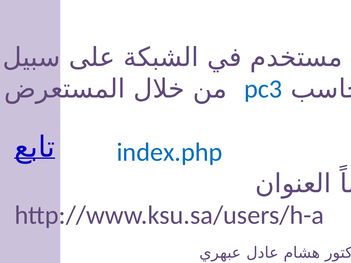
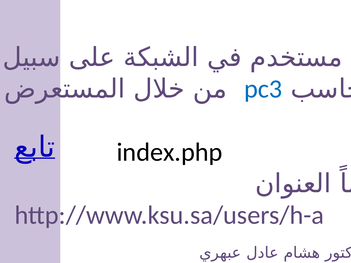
index.php colour: blue -> black
